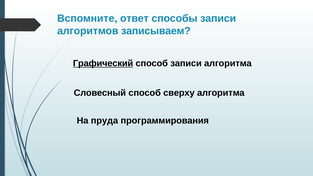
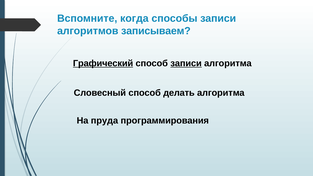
ответ: ответ -> когда
записи at (186, 63) underline: none -> present
сверху: сверху -> делать
